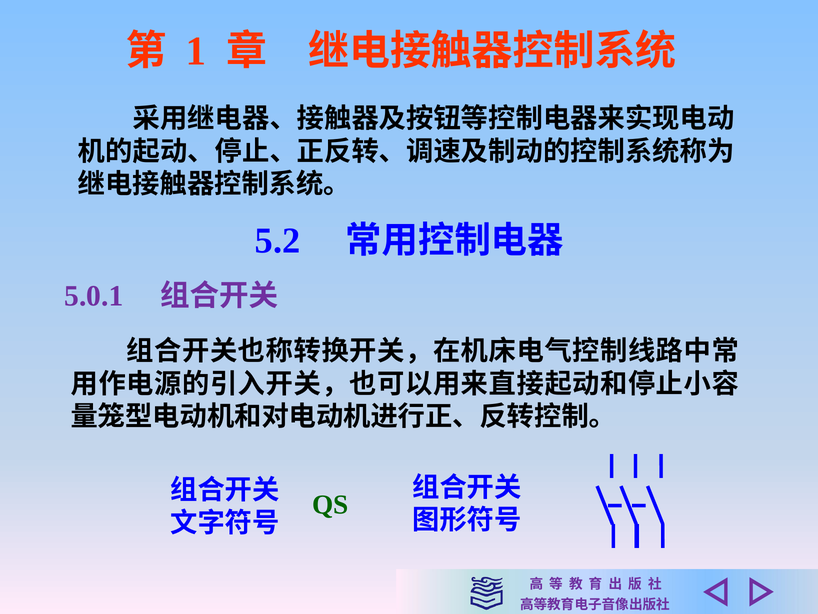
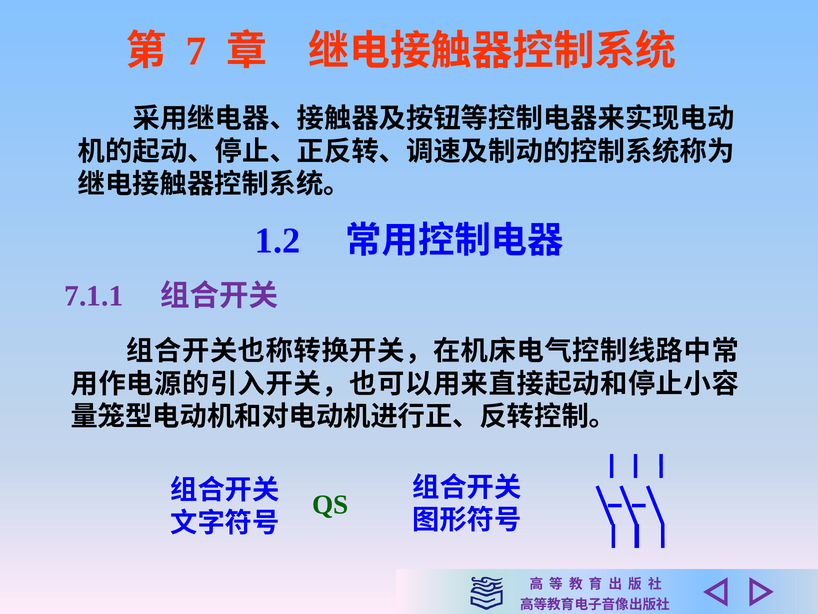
1: 1 -> 7
5.2: 5.2 -> 1.2
5.0.1: 5.0.1 -> 7.1.1
